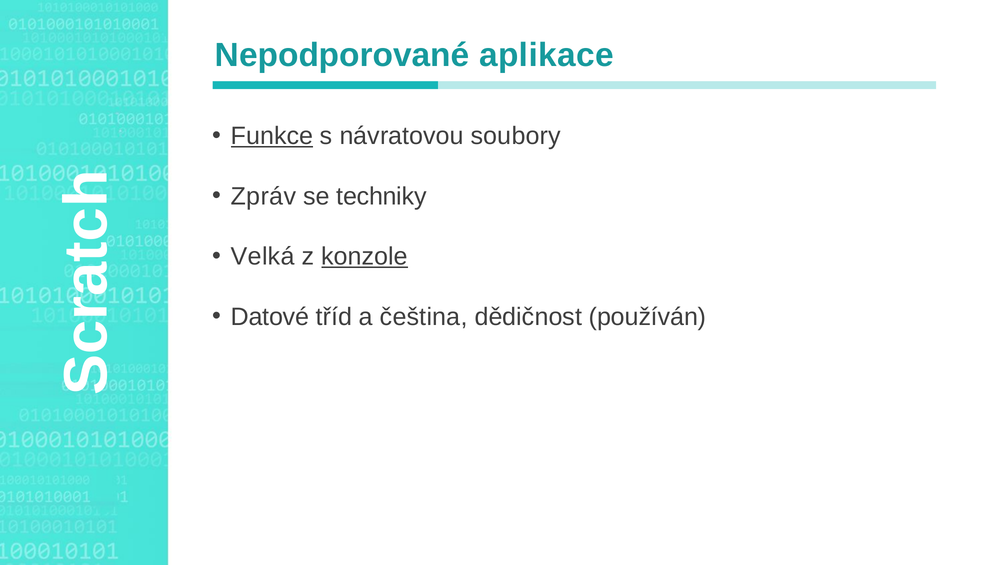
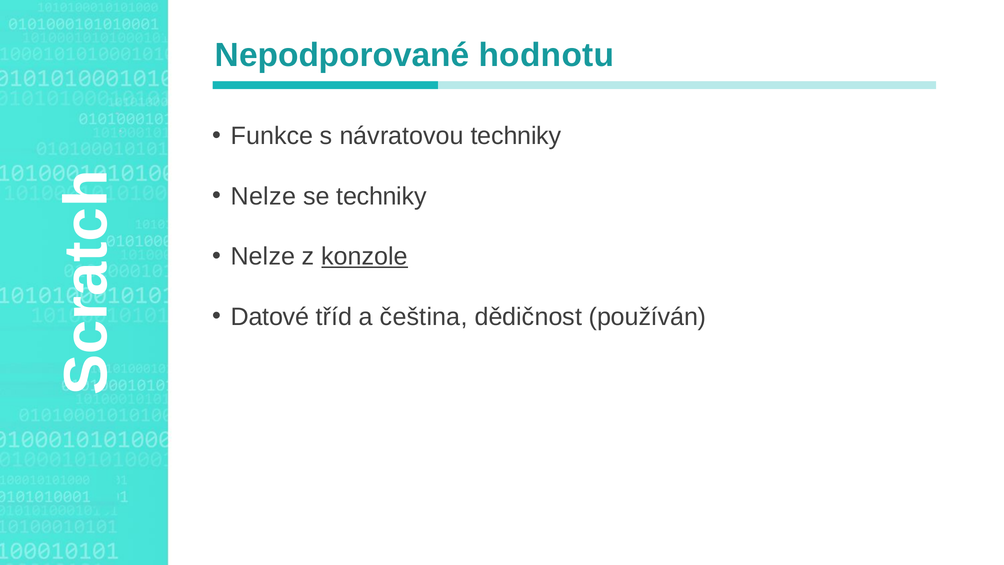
aplikace: aplikace -> hodnotu
Funkce underline: present -> none
návratovou soubory: soubory -> techniky
Zpráv at (263, 196): Zpráv -> Nelze
Velká at (263, 257): Velká -> Nelze
